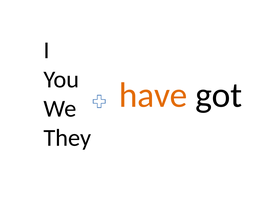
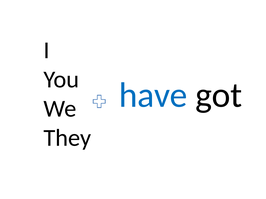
have colour: orange -> blue
